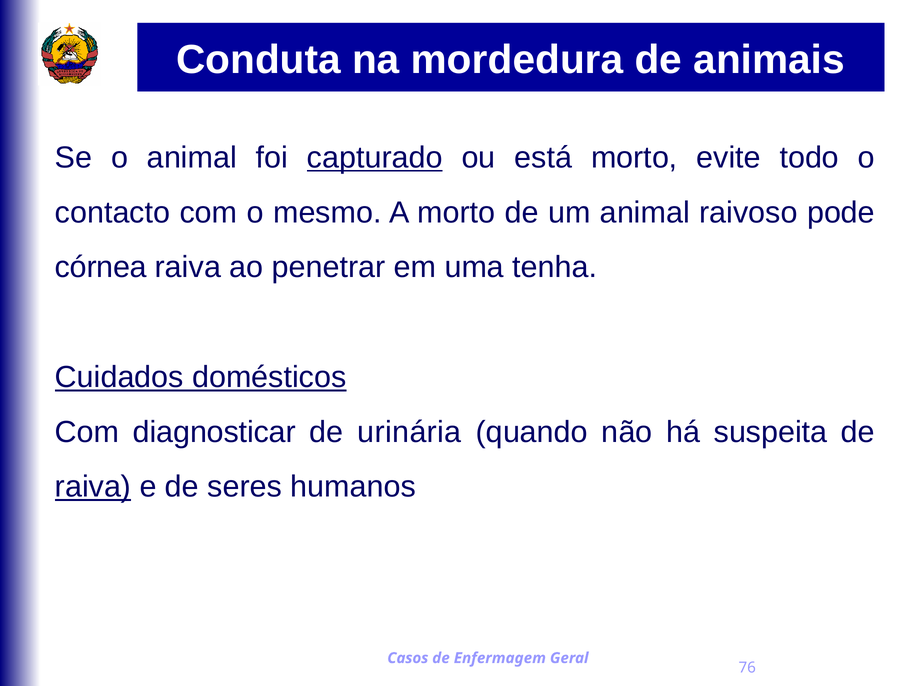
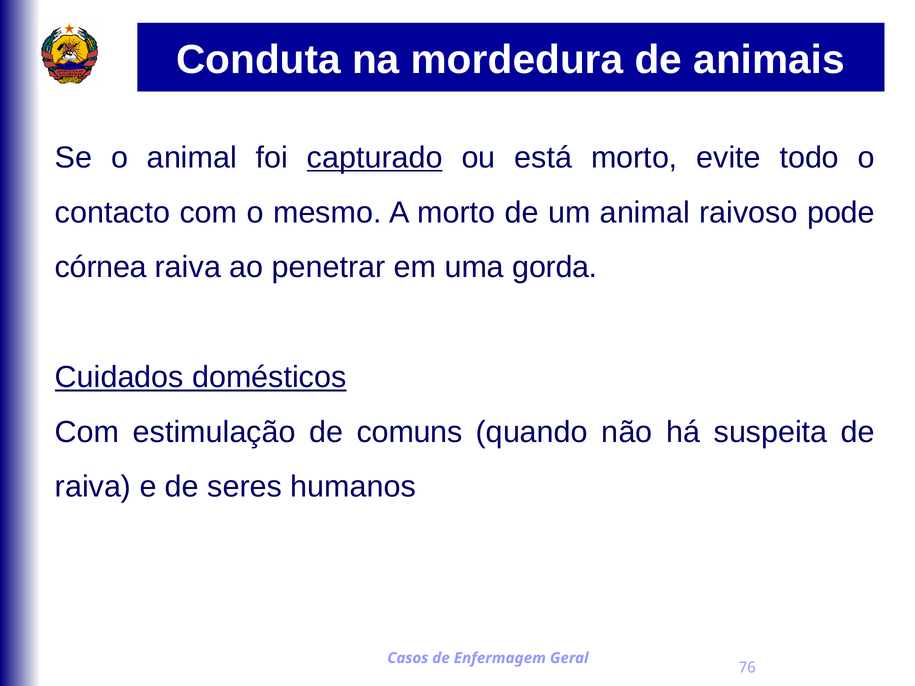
tenha: tenha -> gorda
diagnosticar: diagnosticar -> estimulação
urinária: urinária -> comuns
raiva at (93, 487) underline: present -> none
